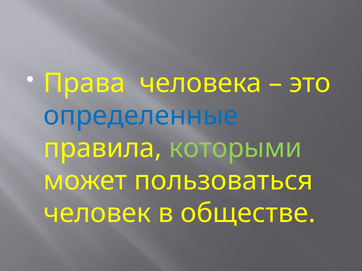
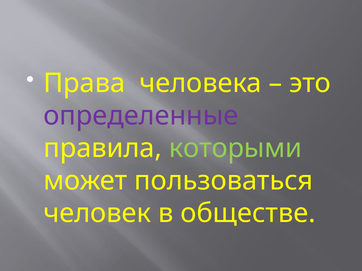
определенные colour: blue -> purple
